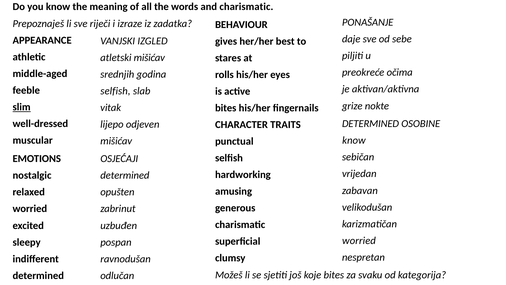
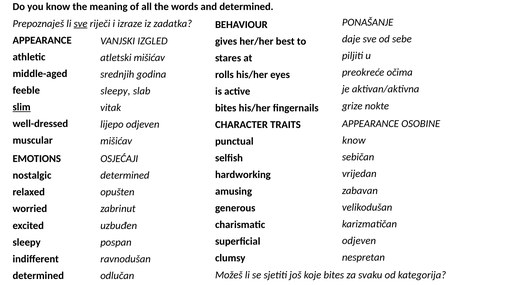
and charismatic: charismatic -> determined
sve at (81, 23) underline: none -> present
selfish at (115, 91): selfish -> sleepy
DETERMINED at (370, 124): DETERMINED -> APPEARANCE
worried at (359, 240): worried -> odjeven
